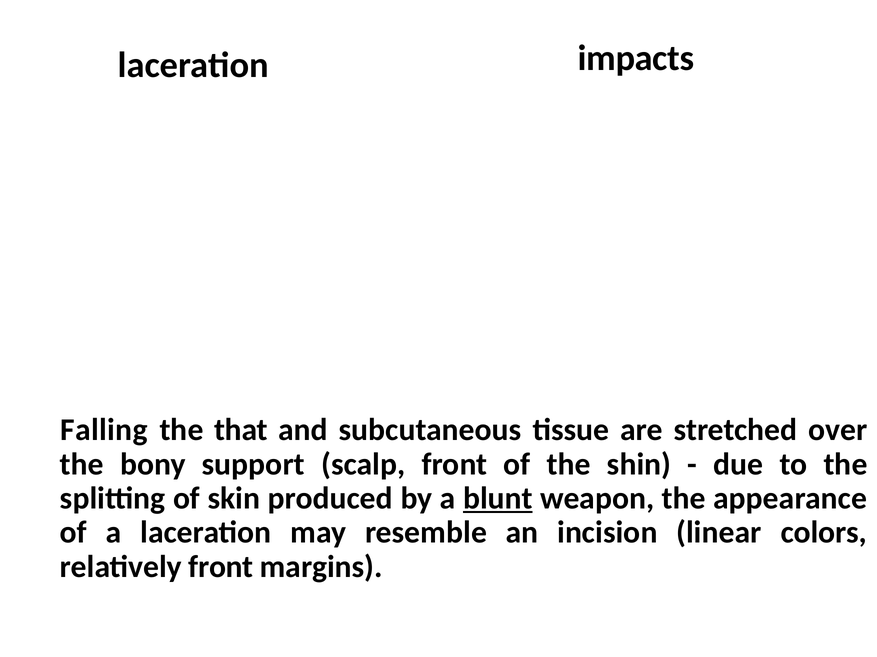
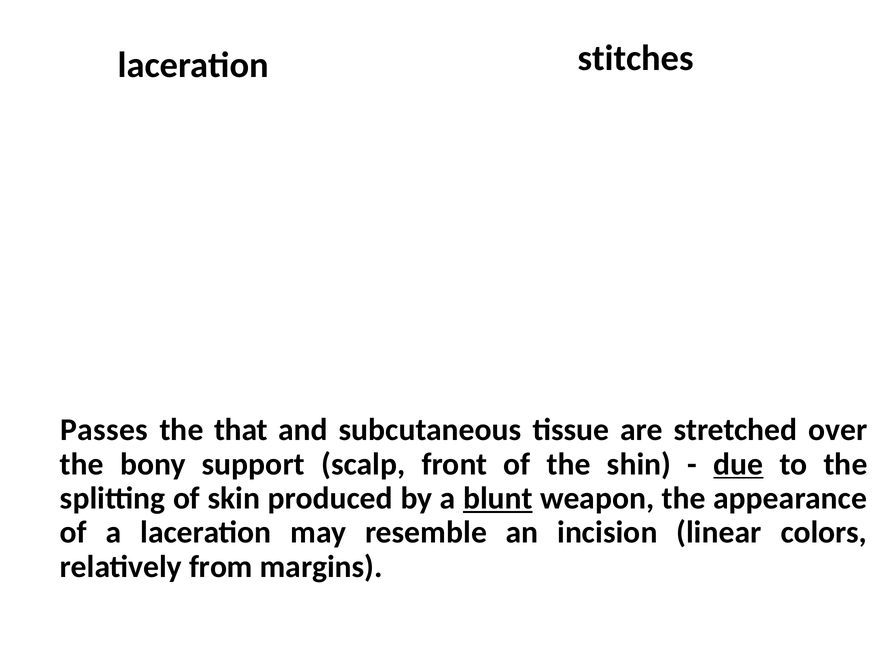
impacts: impacts -> stitches
Falling: Falling -> Passes
due underline: none -> present
relatively front: front -> from
